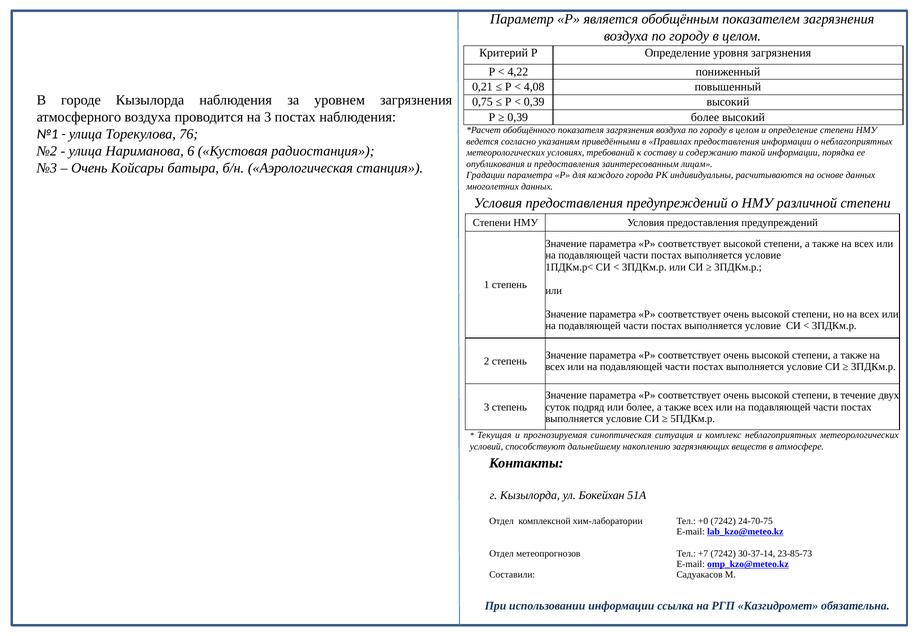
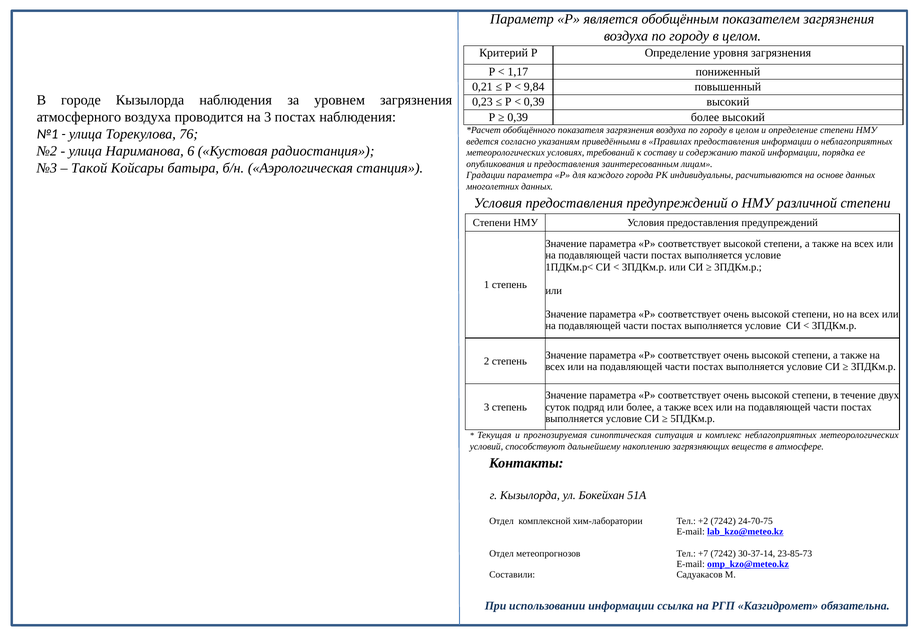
4,22: 4,22 -> 1,17
4,08: 4,08 -> 9,84
0,75: 0,75 -> 0,23
Очень at (89, 168): Очень -> Такой
+0: +0 -> +2
